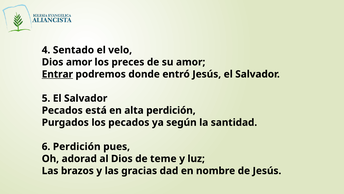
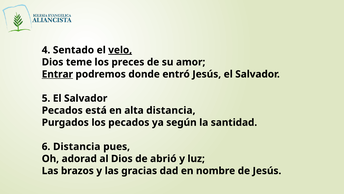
velo underline: none -> present
Dios amor: amor -> teme
alta perdición: perdición -> distancia
6 Perdición: Perdición -> Distancia
teme: teme -> abrió
